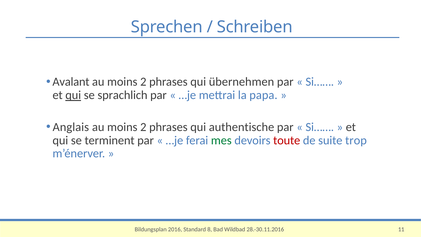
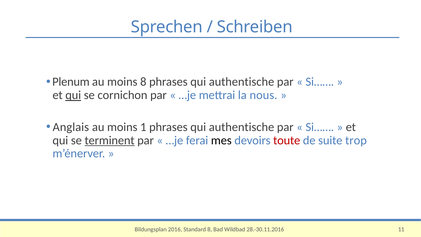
Avalant: Avalant -> Plenum
2 at (143, 82): 2 -> 8
übernehmen at (242, 82): übernehmen -> authentische
sprachlich: sprachlich -> cornichon
papa: papa -> nous
2 at (143, 127): 2 -> 1
terminent underline: none -> present
mes colour: green -> black
